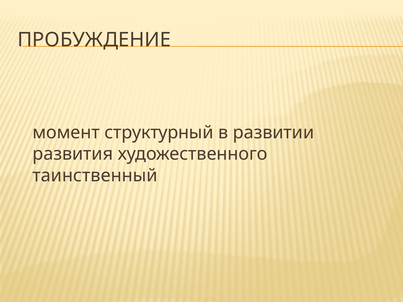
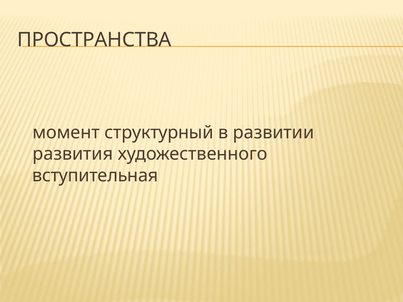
ПРОБУЖДЕНИЕ: ПРОБУЖДЕНИЕ -> ПРОСТРАНСТВА
таинственный: таинственный -> вступительная
